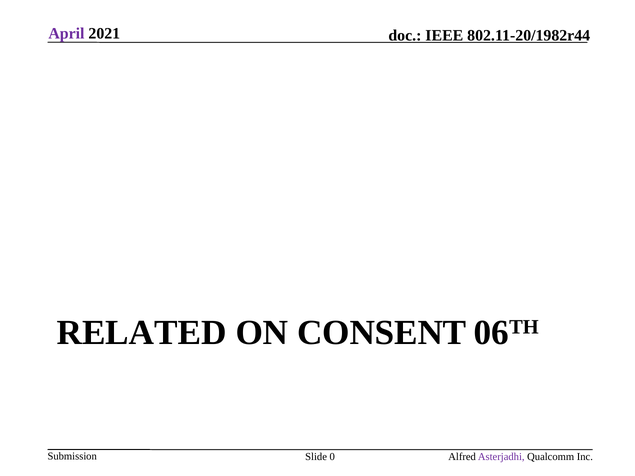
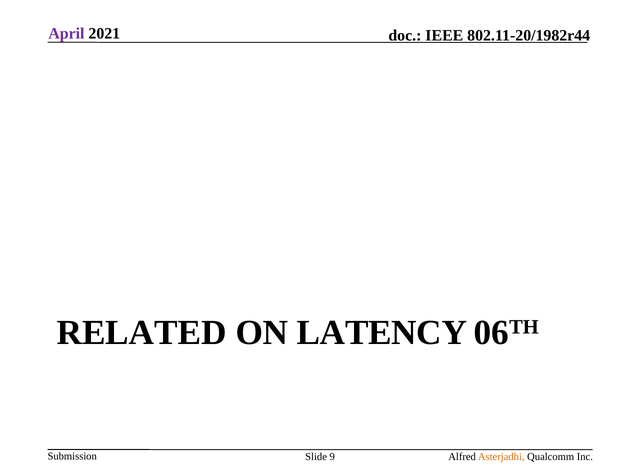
CONSENT: CONSENT -> LATENCY
0: 0 -> 9
Asterjadhi colour: purple -> orange
